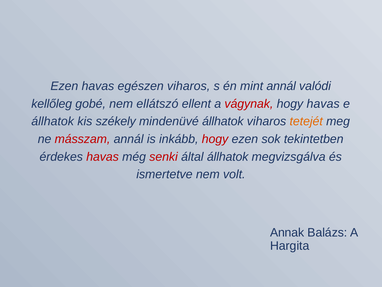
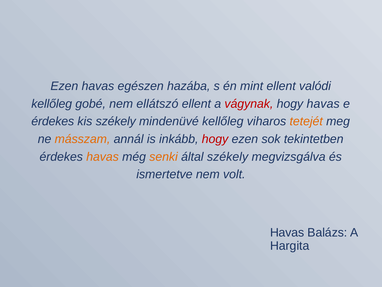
egészen viharos: viharos -> hazába
mint annál: annál -> ellent
állhatok at (53, 121): állhatok -> érdekes
mindenüvé állhatok: állhatok -> kellőleg
másszam colour: red -> orange
havas at (103, 156) colour: red -> orange
senki colour: red -> orange
által állhatok: állhatok -> székely
Annak at (287, 232): Annak -> Havas
